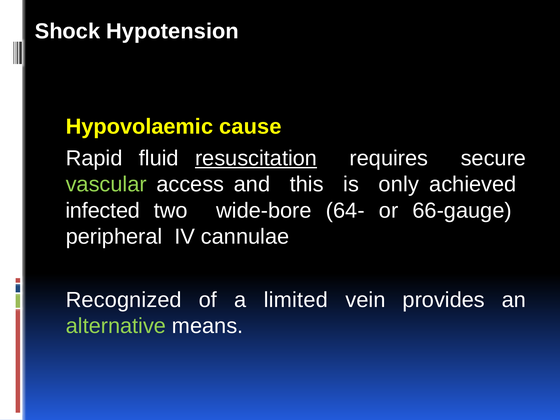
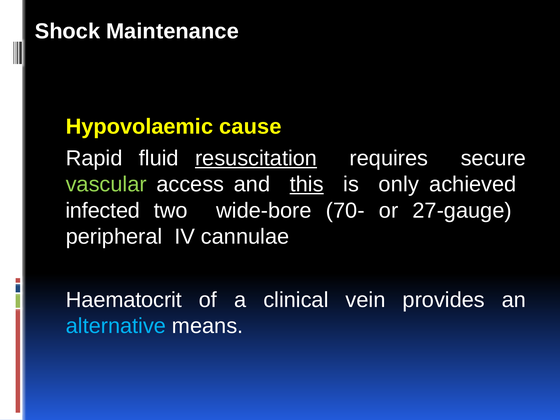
Hypotension: Hypotension -> Maintenance
this underline: none -> present
64-: 64- -> 70-
66-gauge: 66-gauge -> 27-gauge
Recognized: Recognized -> Haematocrit
limited: limited -> clinical
alternative colour: light green -> light blue
